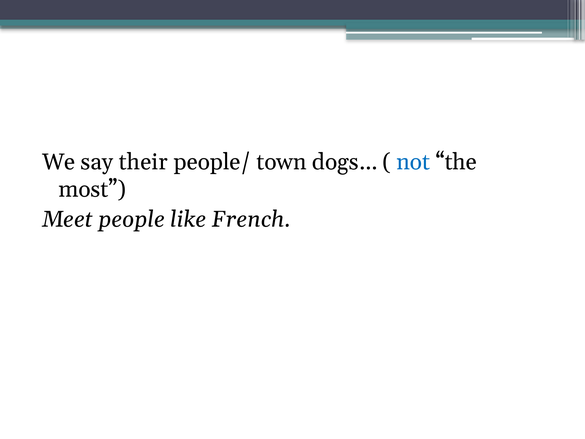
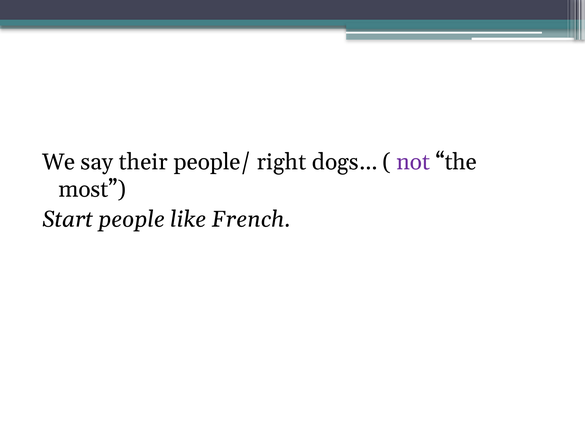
town: town -> right
not colour: blue -> purple
Meet: Meet -> Start
